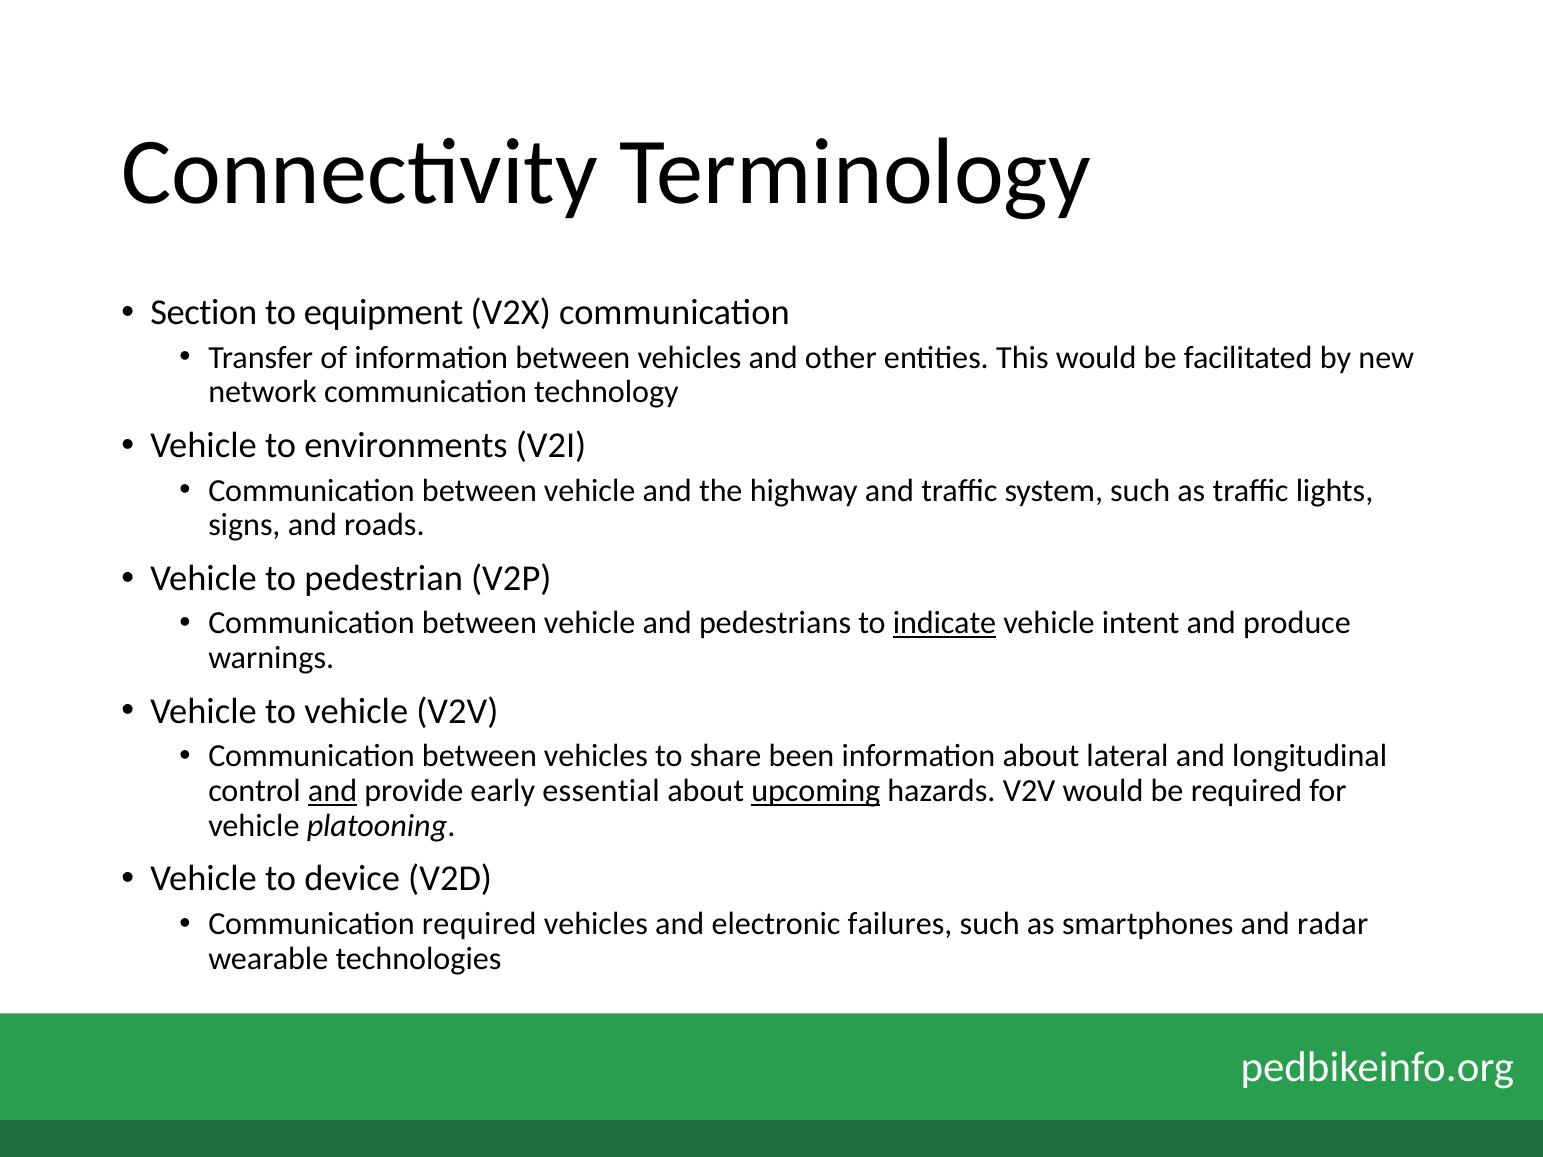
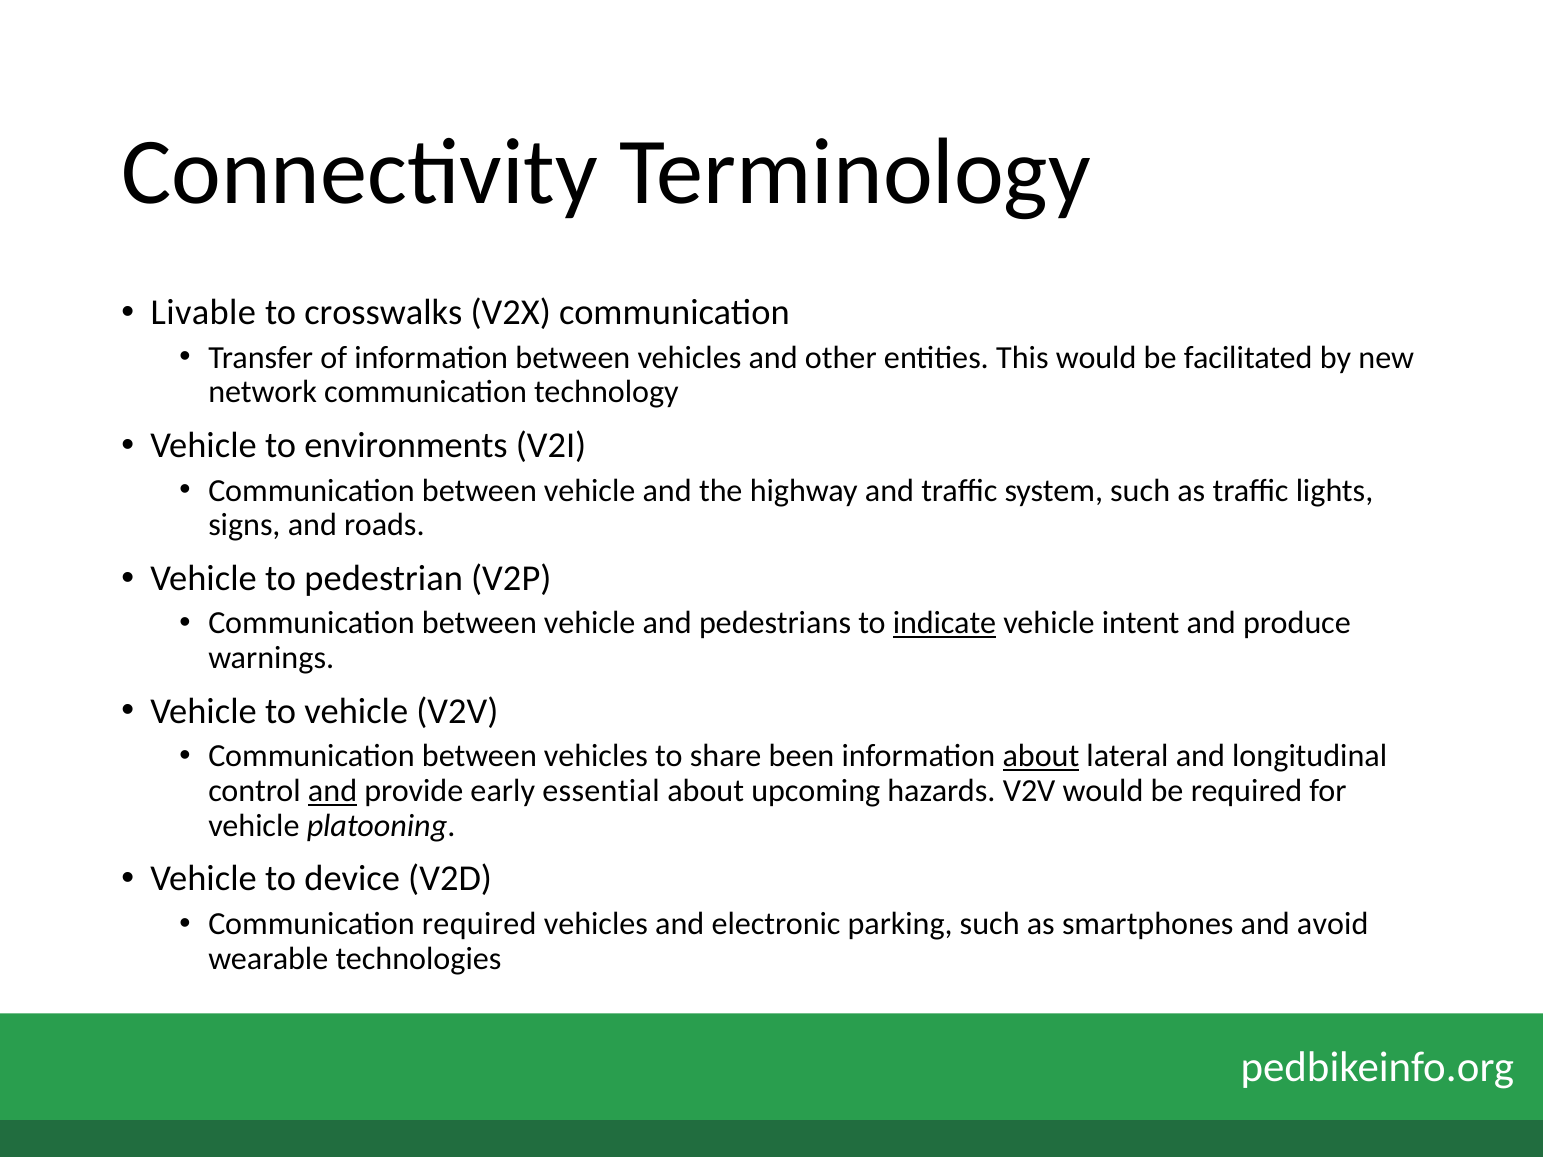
Section: Section -> Livable
equipment: equipment -> crosswalks
about at (1041, 756) underline: none -> present
upcoming underline: present -> none
failures: failures -> parking
radar: radar -> avoid
